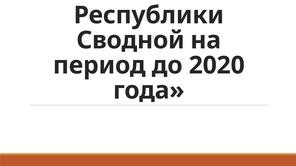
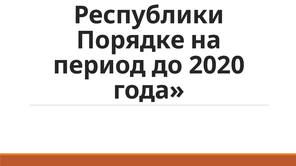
Сводной: Сводной -> Порядке
